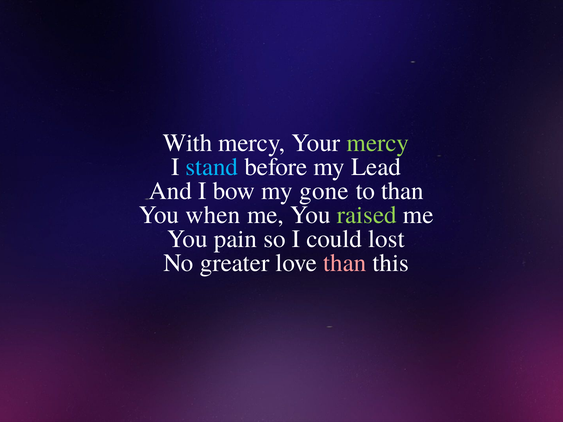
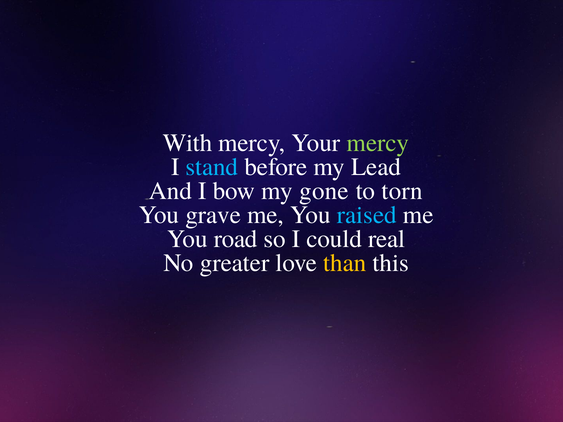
to than: than -> torn
when: when -> grave
raised colour: light green -> light blue
pain: pain -> road
lost: lost -> real
than at (345, 263) colour: pink -> yellow
